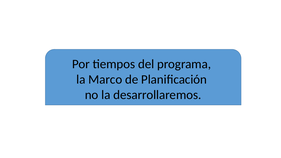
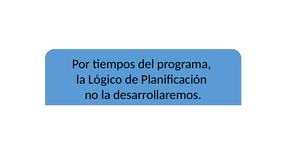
Marco: Marco -> Lógico
